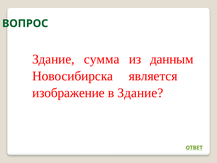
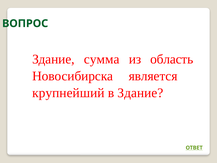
данным: данным -> область
изображение: изображение -> крупнейший
